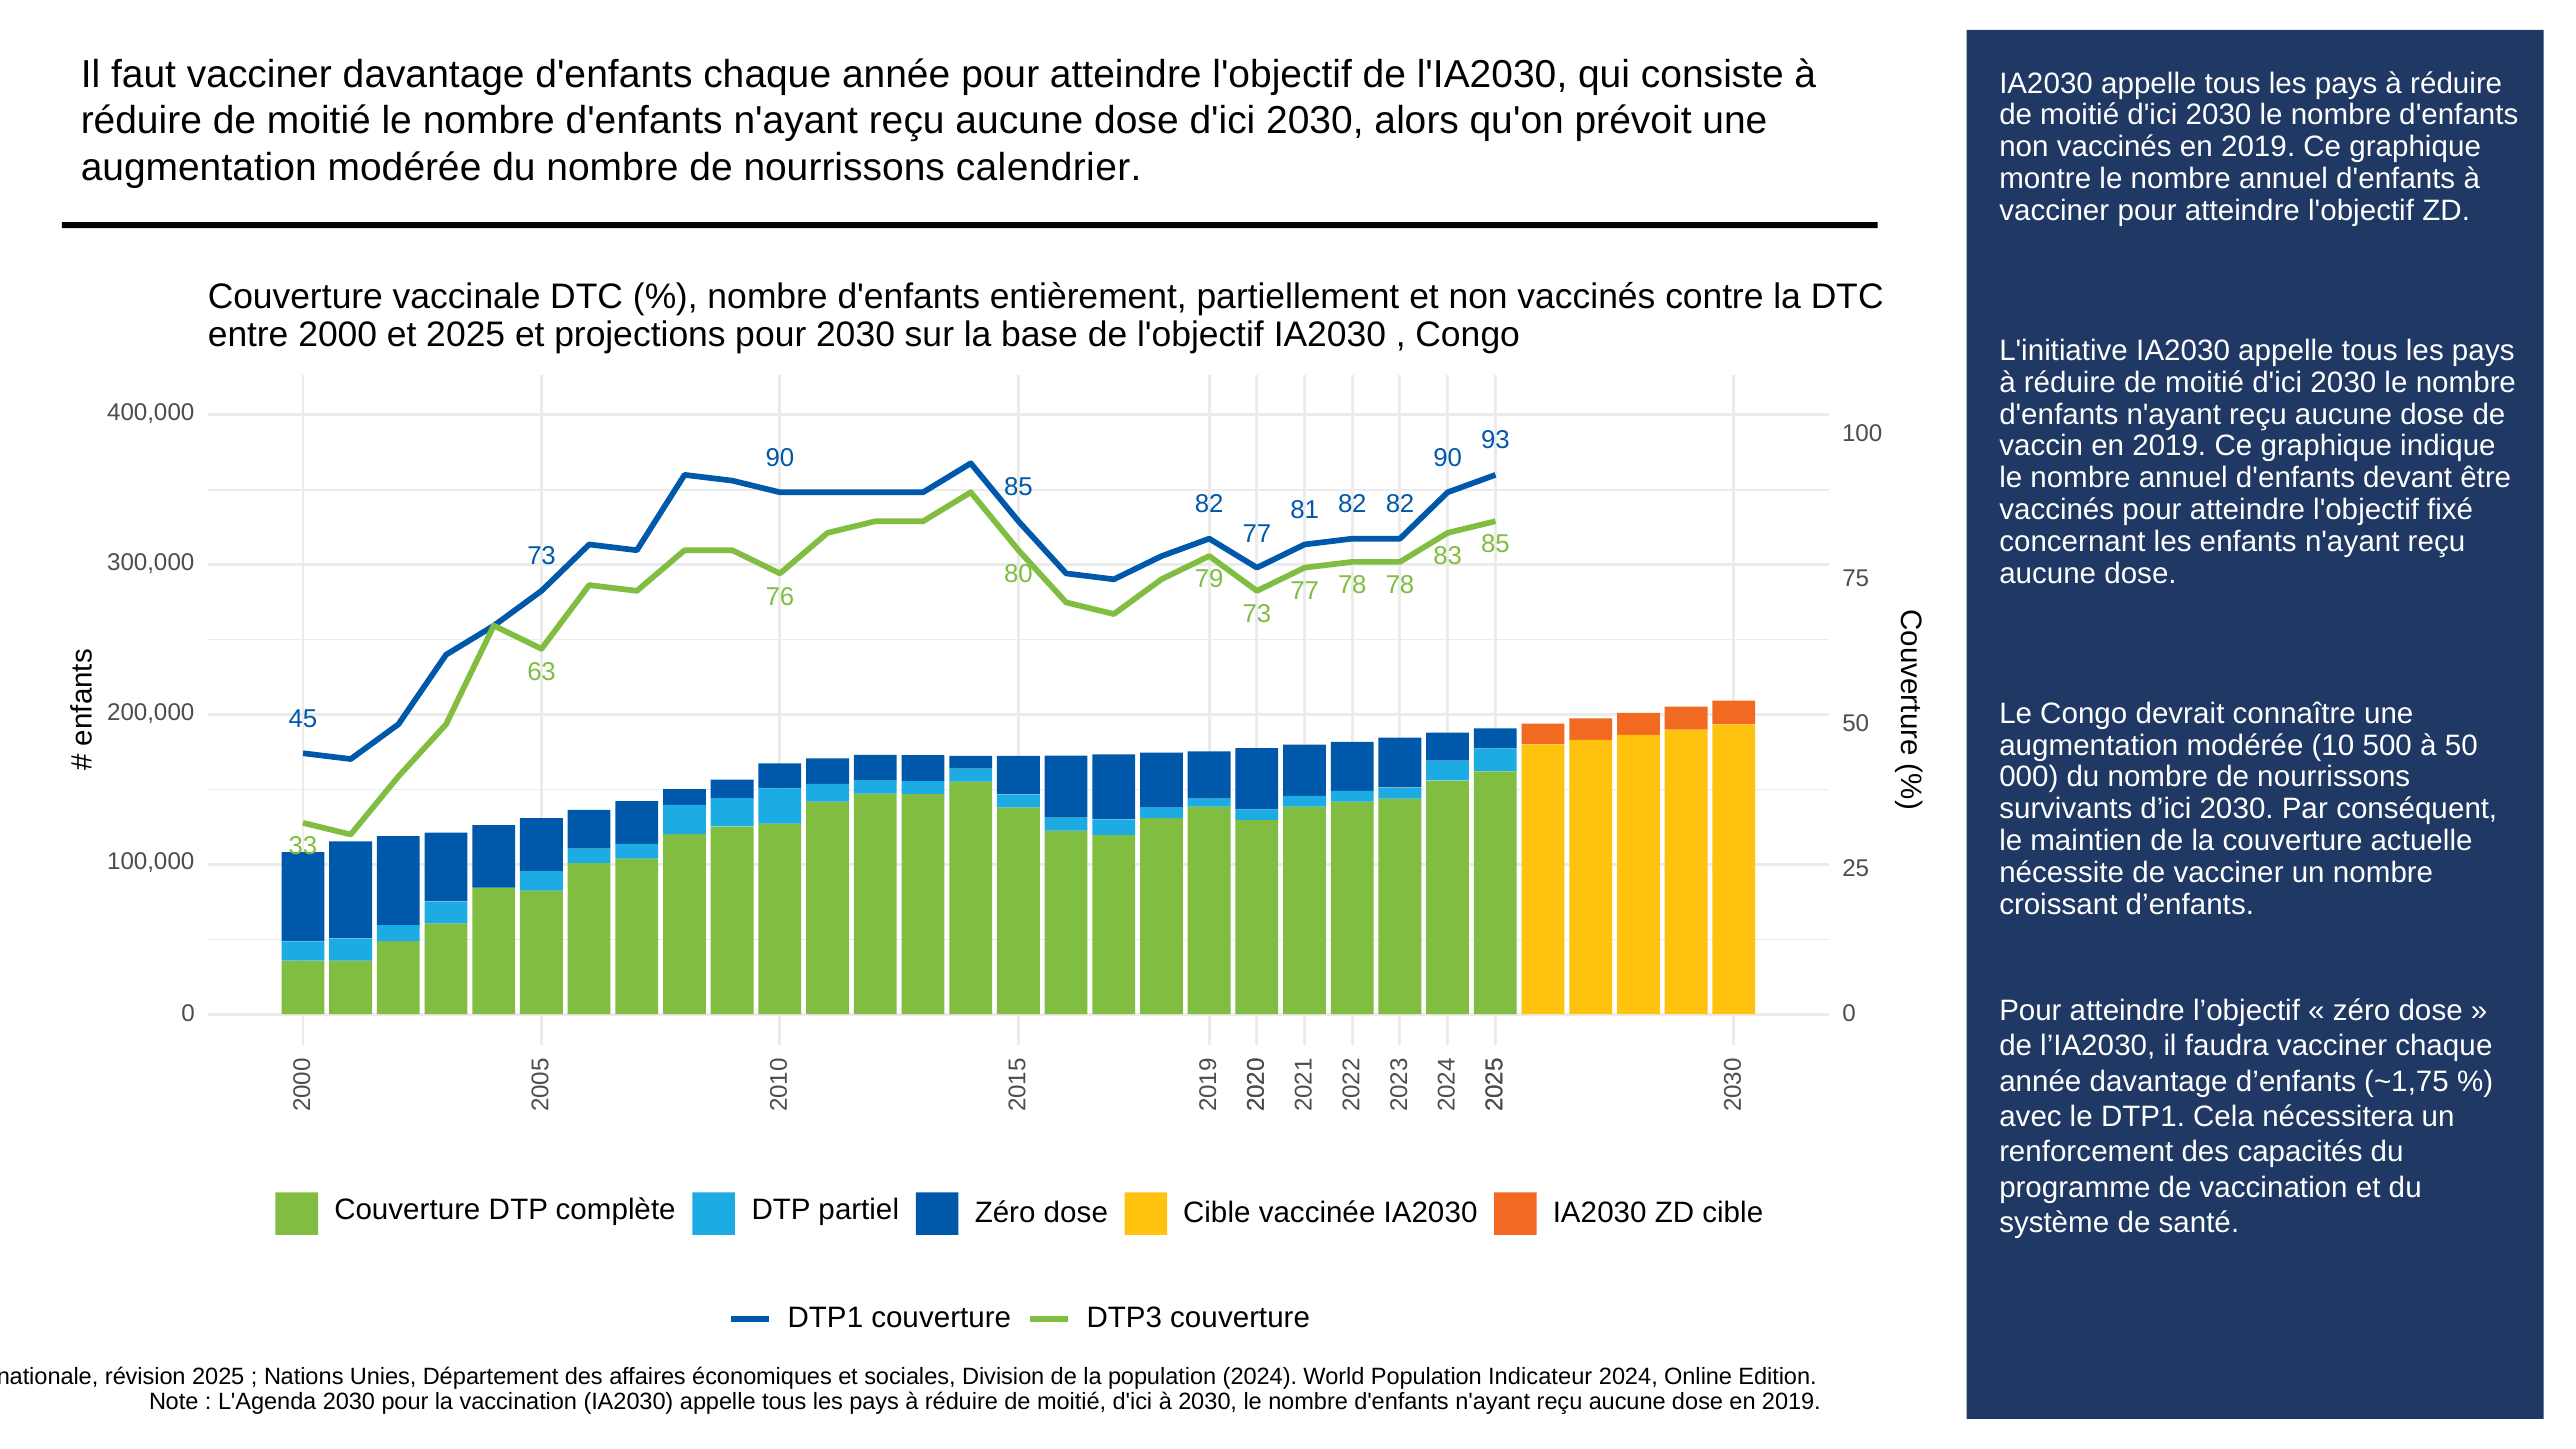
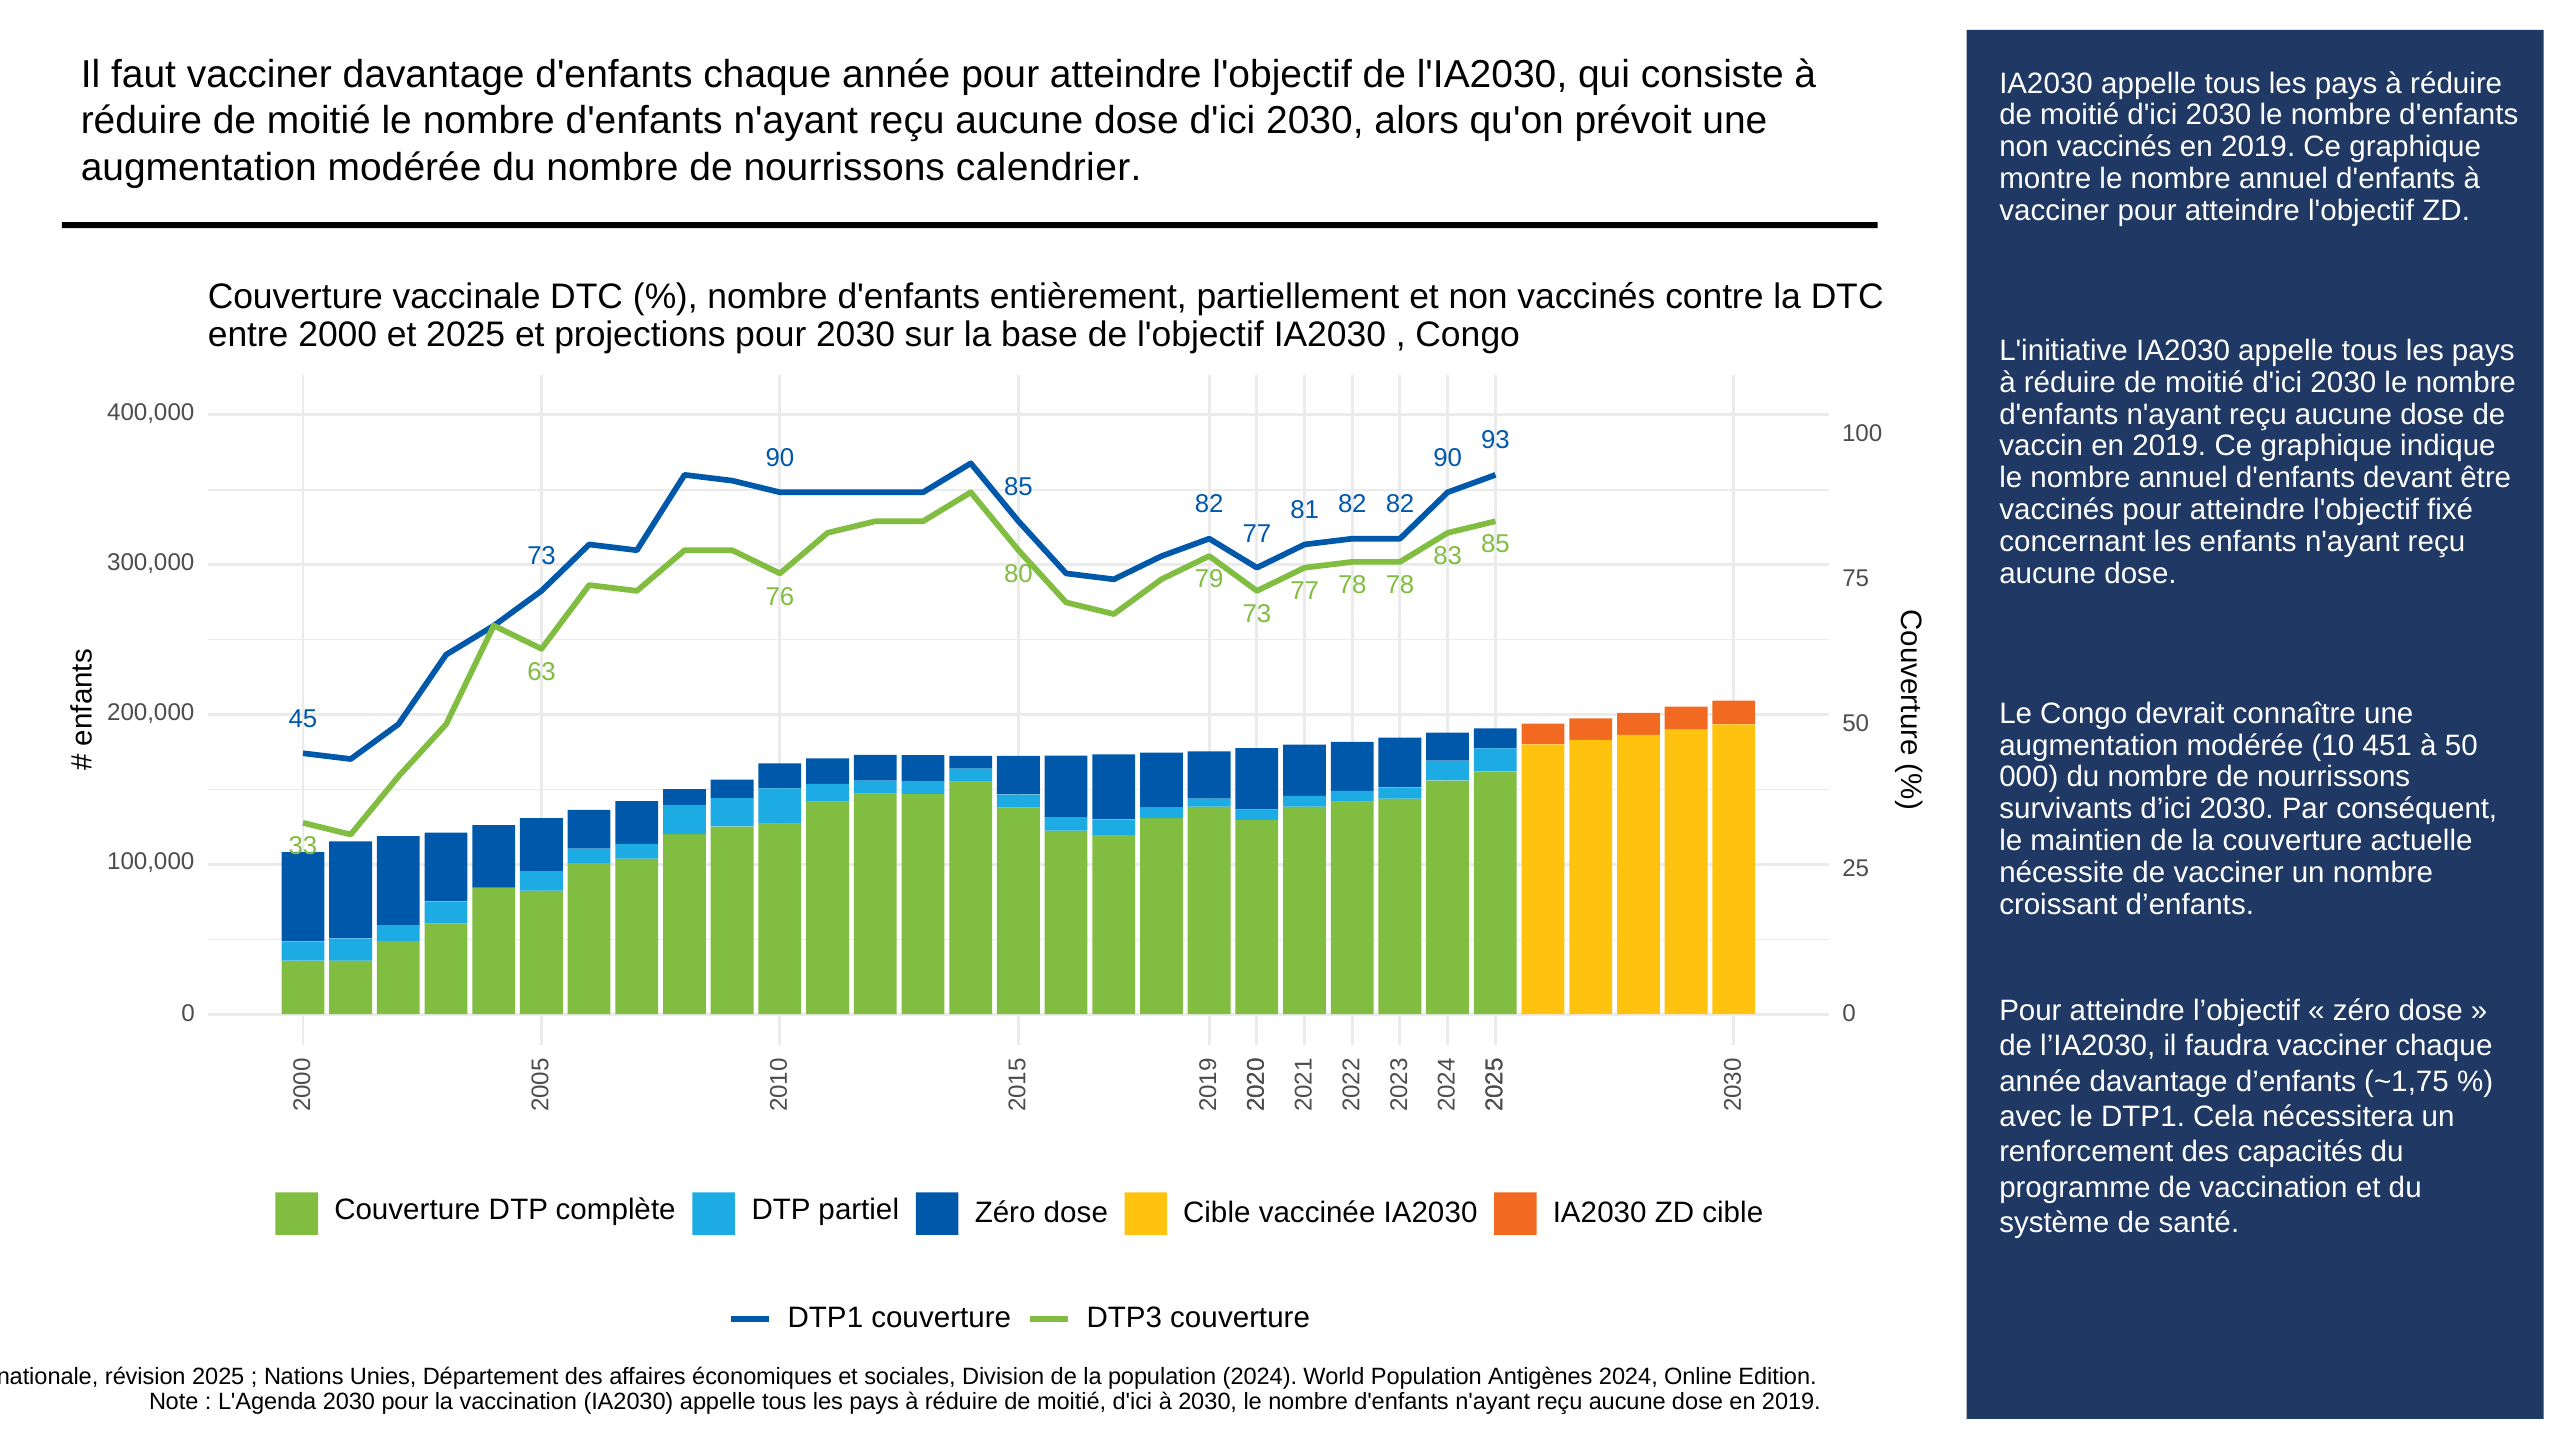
500: 500 -> 451
Indicateur: Indicateur -> Antigènes
